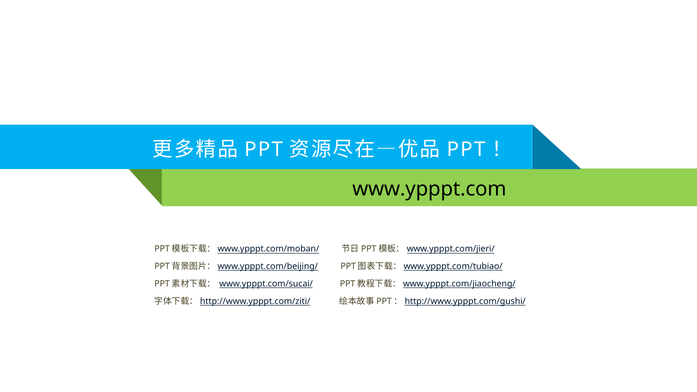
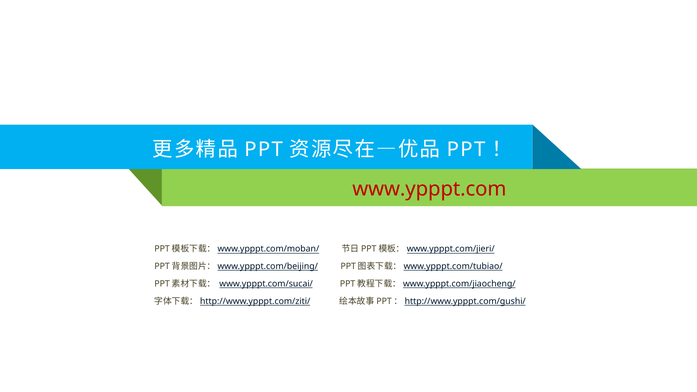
www.ypppt.com colour: black -> red
